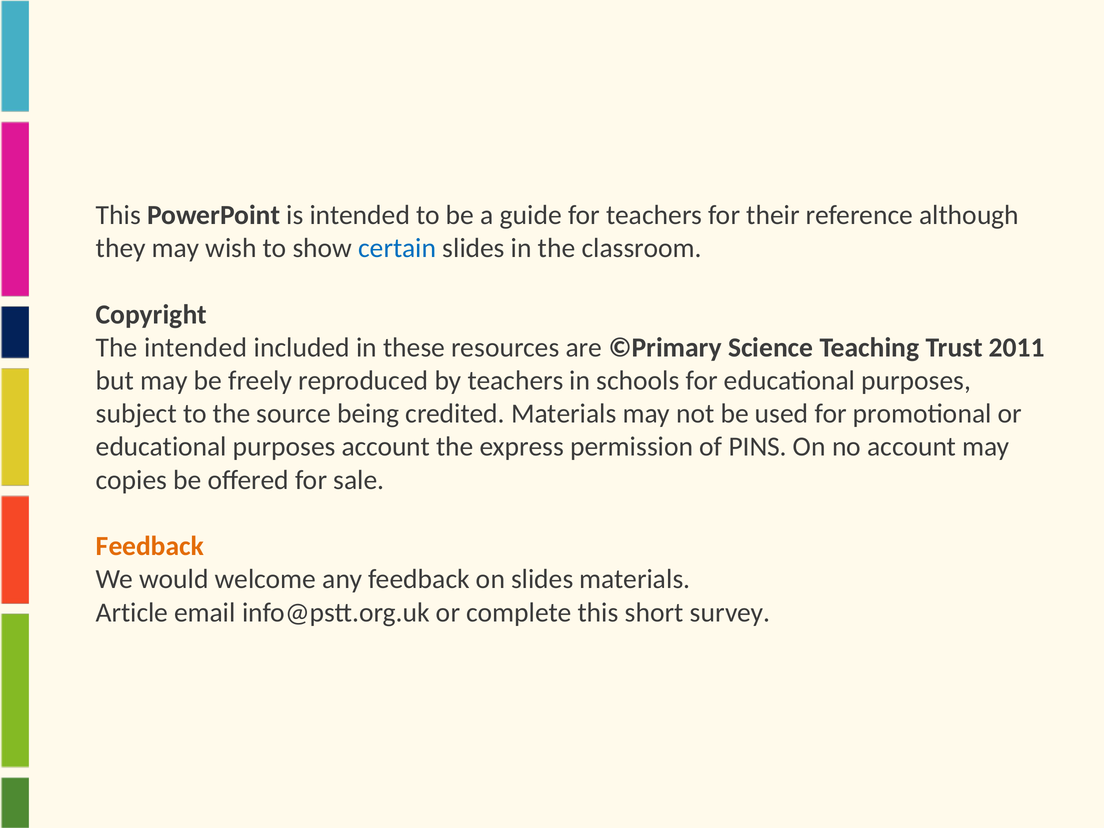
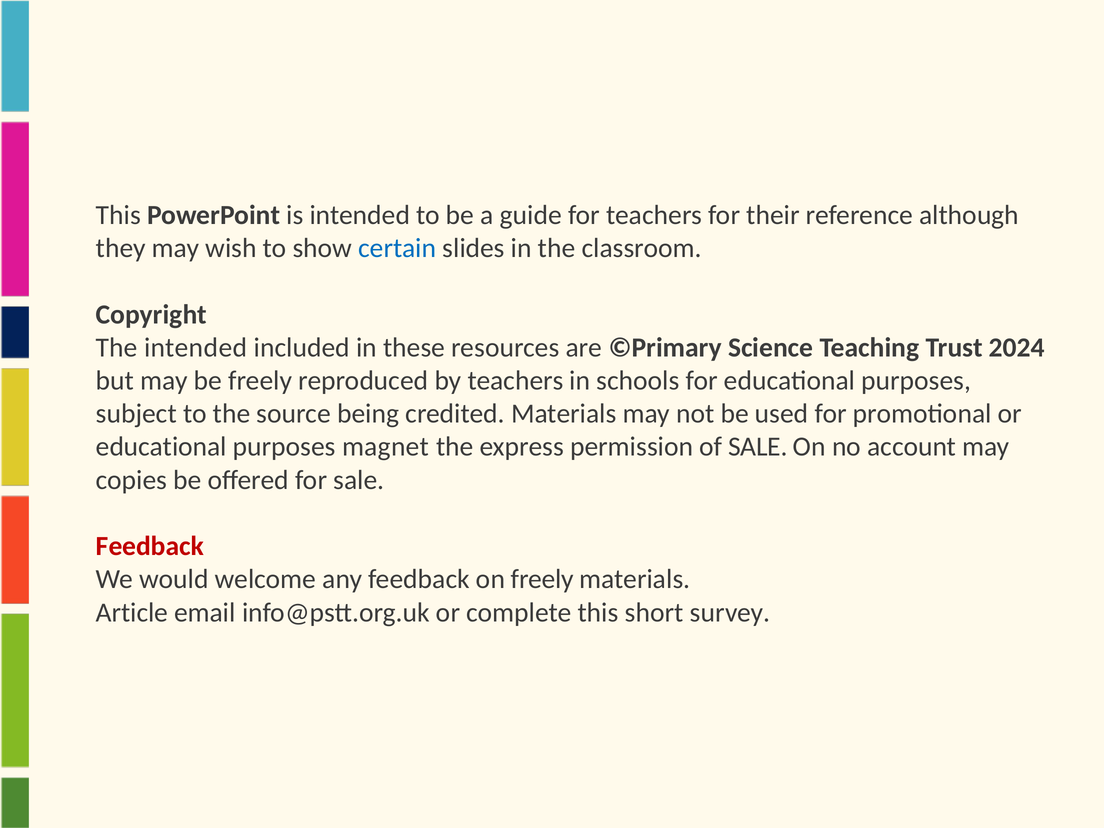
2011: 2011 -> 2024
purposes account: account -> magnet
of PINS: PINS -> SALE
Feedback at (150, 546) colour: orange -> red
on slides: slides -> freely
